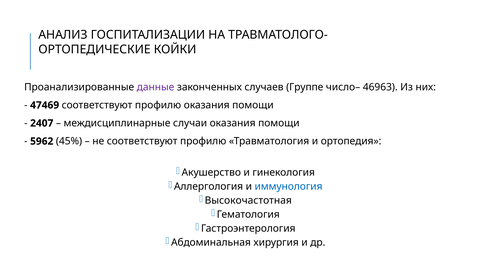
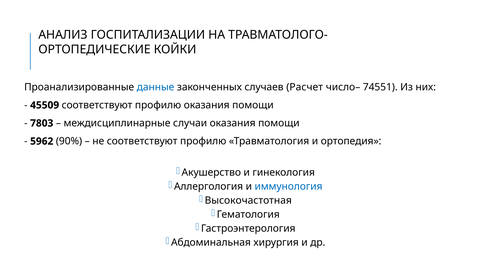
данные colour: purple -> blue
Группе: Группе -> Расчет
46963: 46963 -> 74551
47469: 47469 -> 45509
2407: 2407 -> 7803
45%: 45% -> 90%
